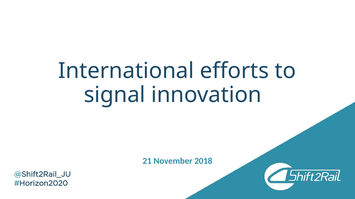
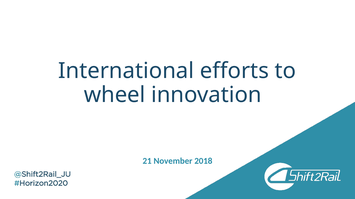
signal: signal -> wheel
